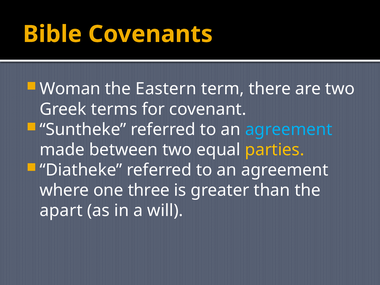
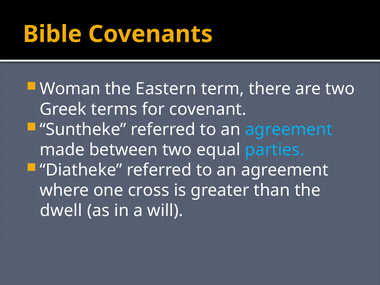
parties colour: yellow -> light blue
three: three -> cross
apart: apart -> dwell
